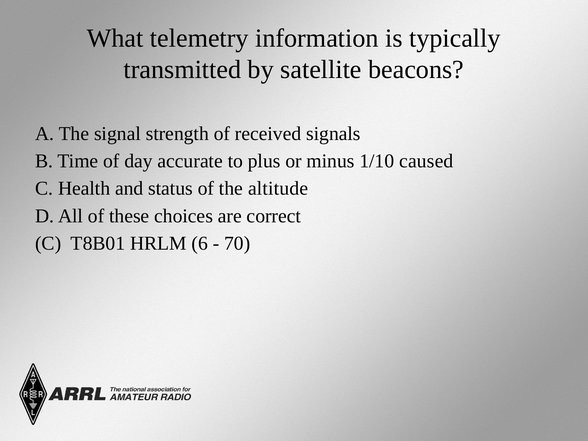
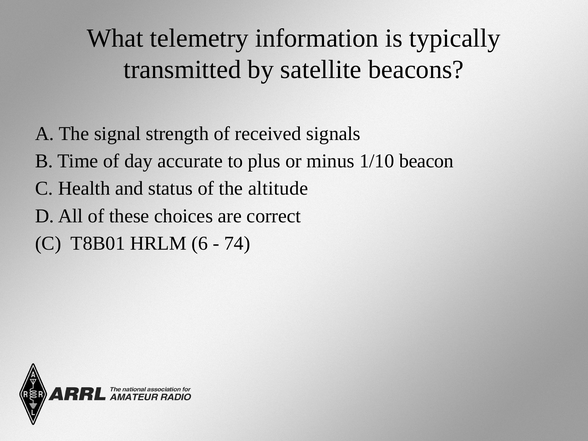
caused: caused -> beacon
70: 70 -> 74
